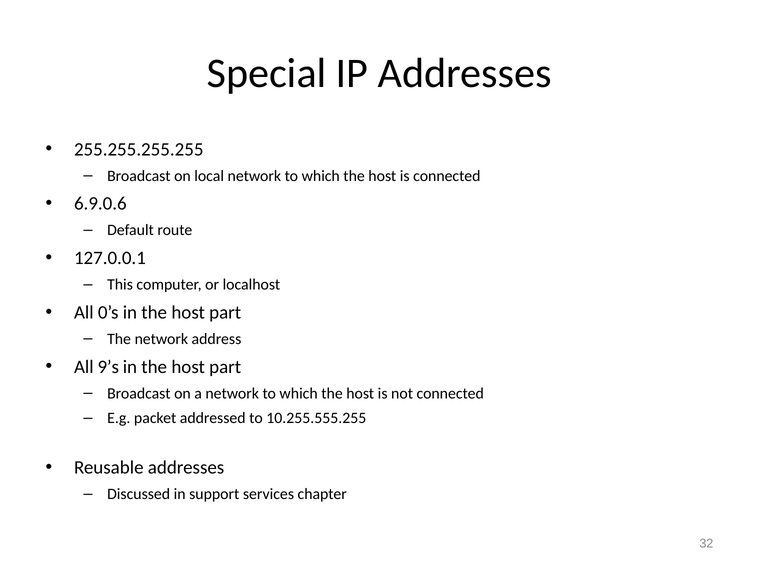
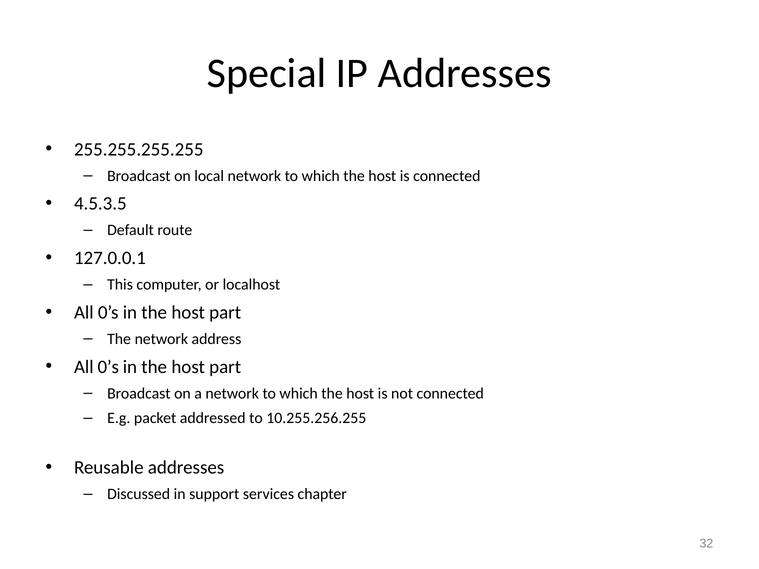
6.9.0.6: 6.9.0.6 -> 4.5.3.5
9’s at (108, 367): 9’s -> 0’s
10.255.555.255: 10.255.555.255 -> 10.255.256.255
